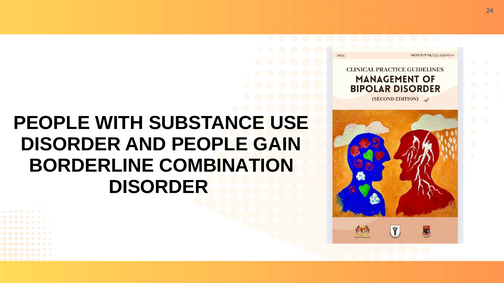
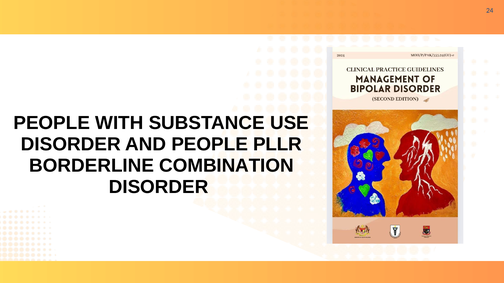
GAIN: GAIN -> PLLR
